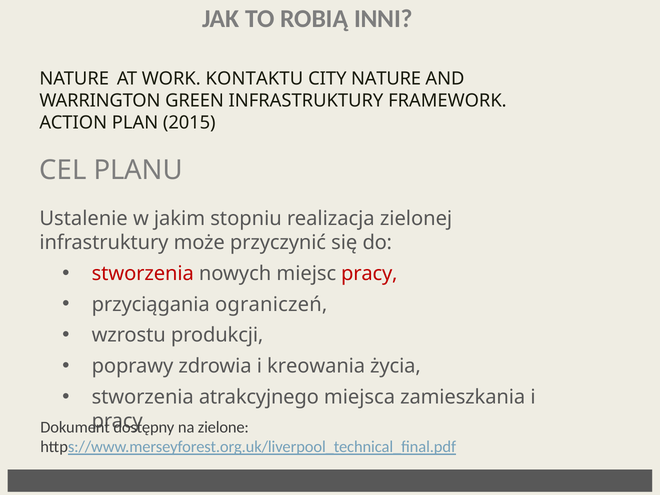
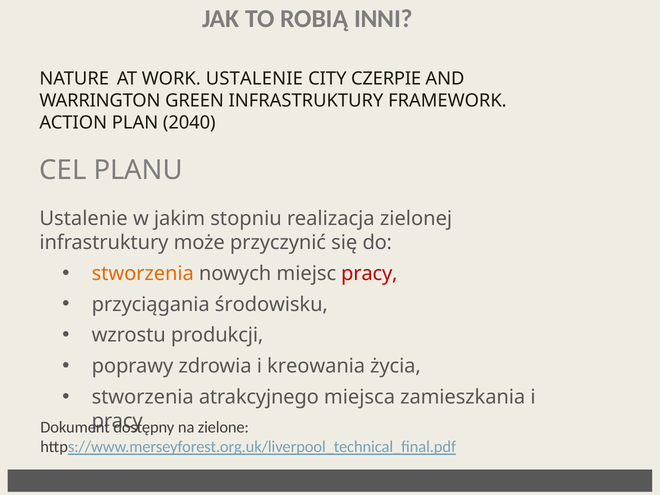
WORK KONTAKTU: KONTAKTU -> USTALENIE
CITY NATURE: NATURE -> CZERPIE
2015: 2015 -> 2040
stworzenia at (143, 274) colour: red -> orange
ograniczeń: ograniczeń -> środowisku
